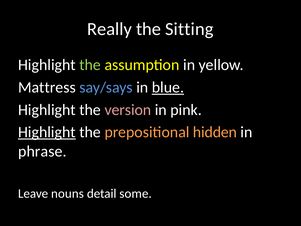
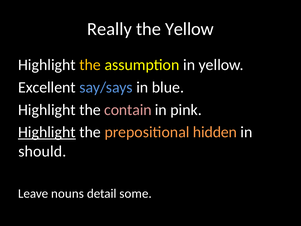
the Sitting: Sitting -> Yellow
the at (90, 65) colour: light green -> yellow
Mattress: Mattress -> Excellent
blue underline: present -> none
version: version -> contain
phrase: phrase -> should
